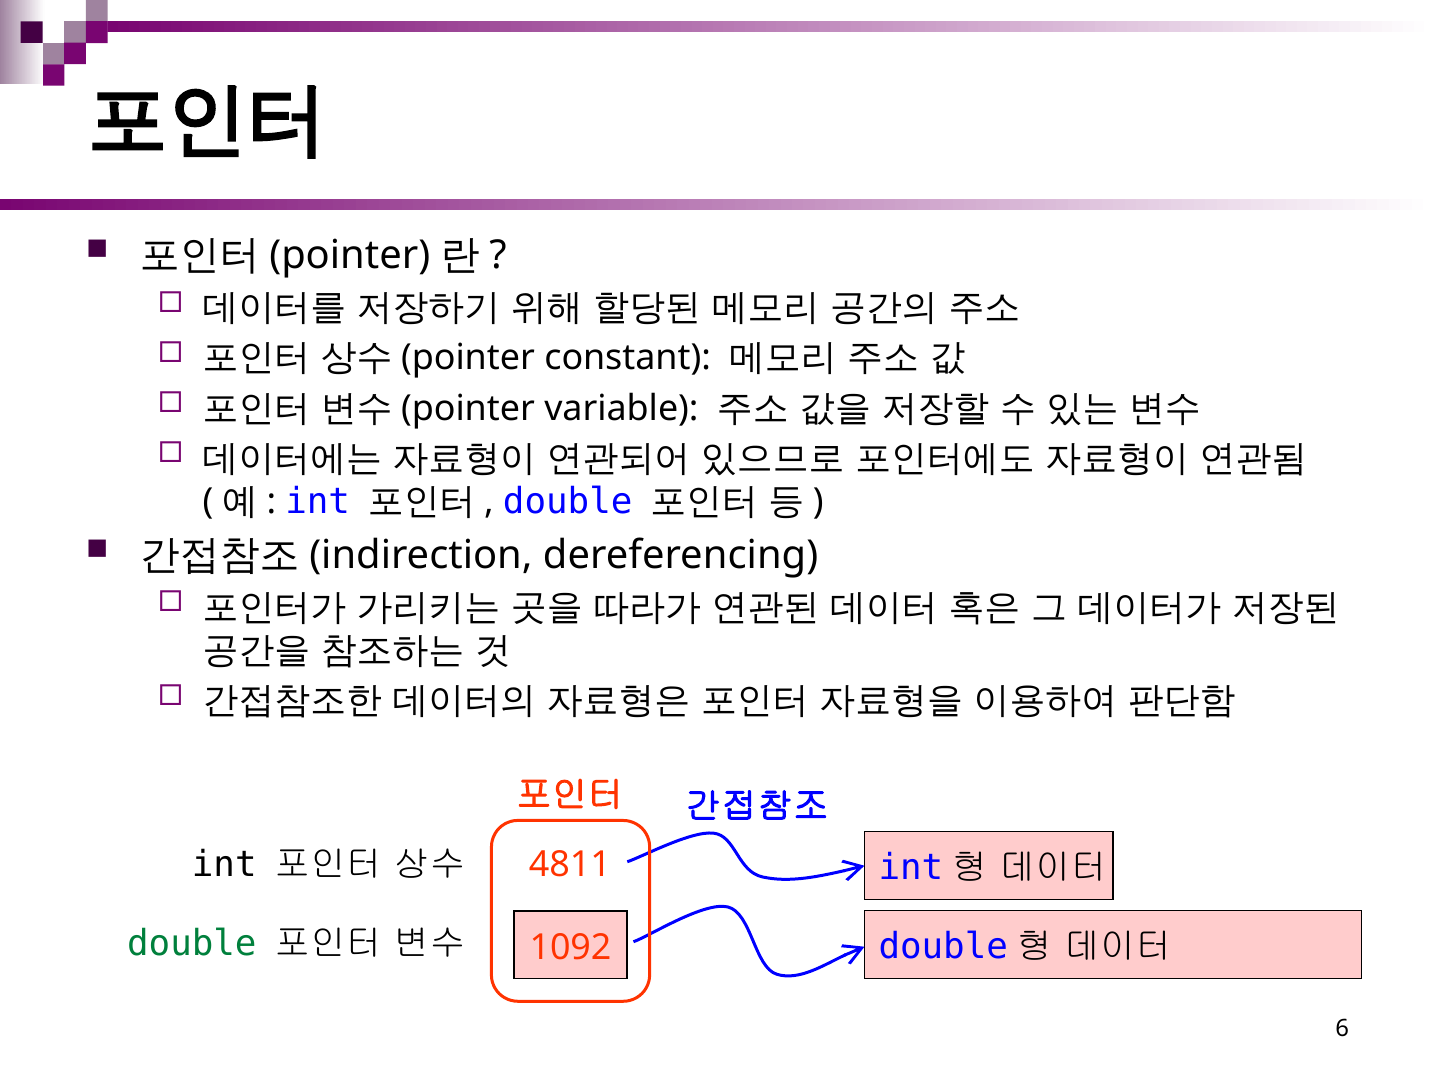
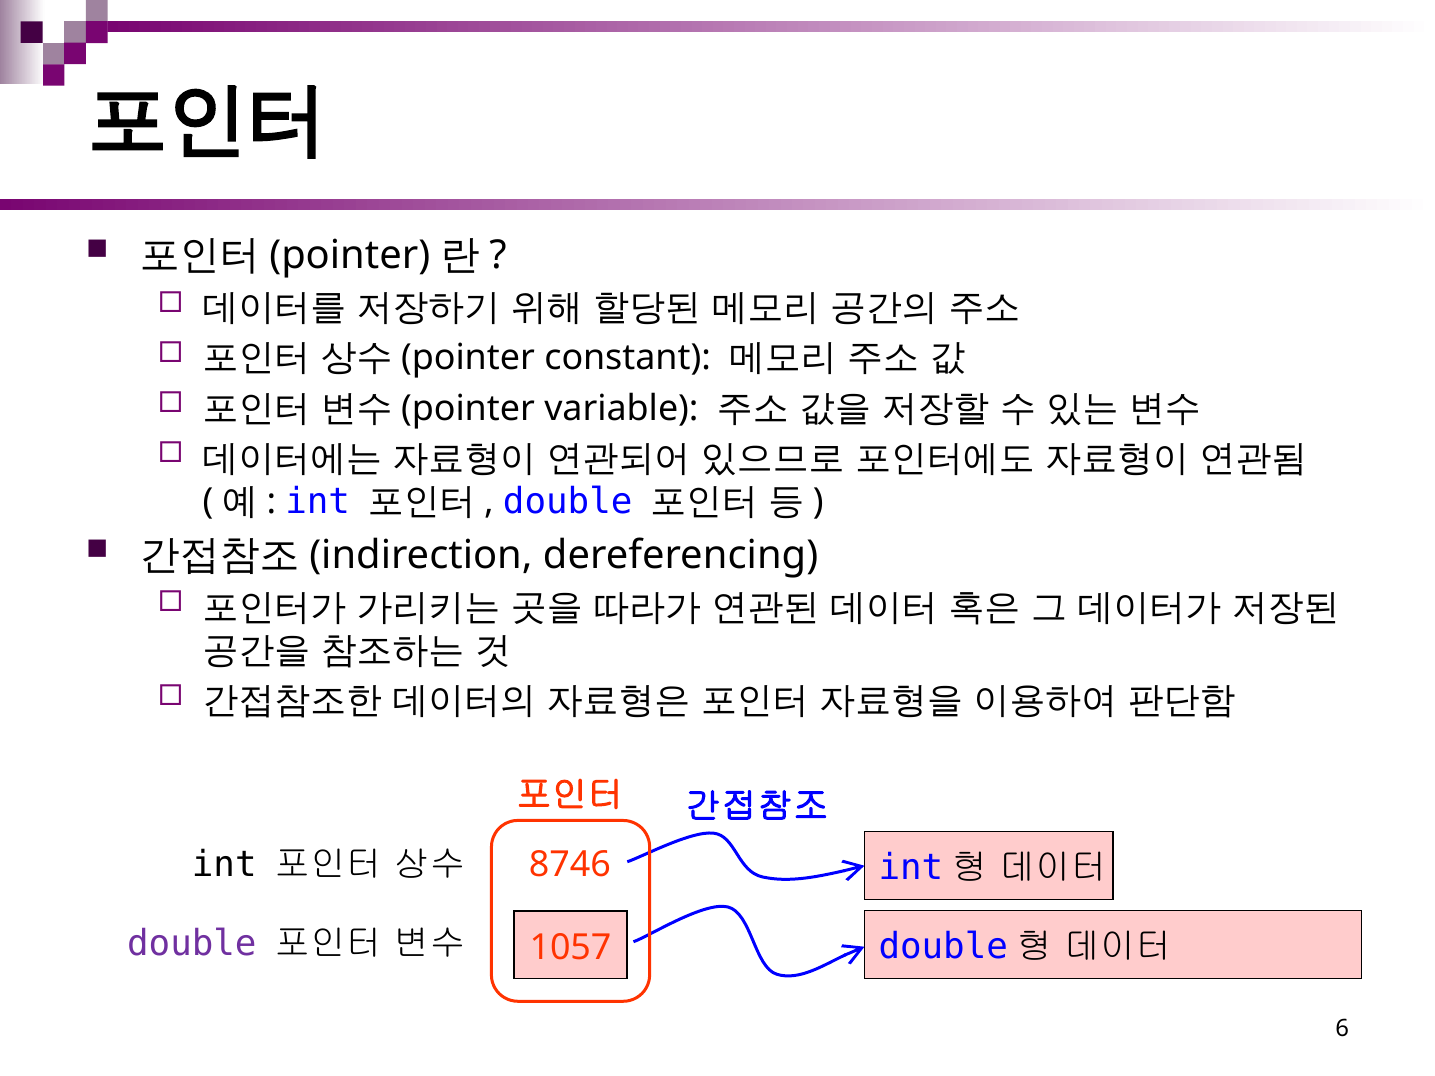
4811: 4811 -> 8746
double at (192, 944) colour: green -> purple
1092: 1092 -> 1057
